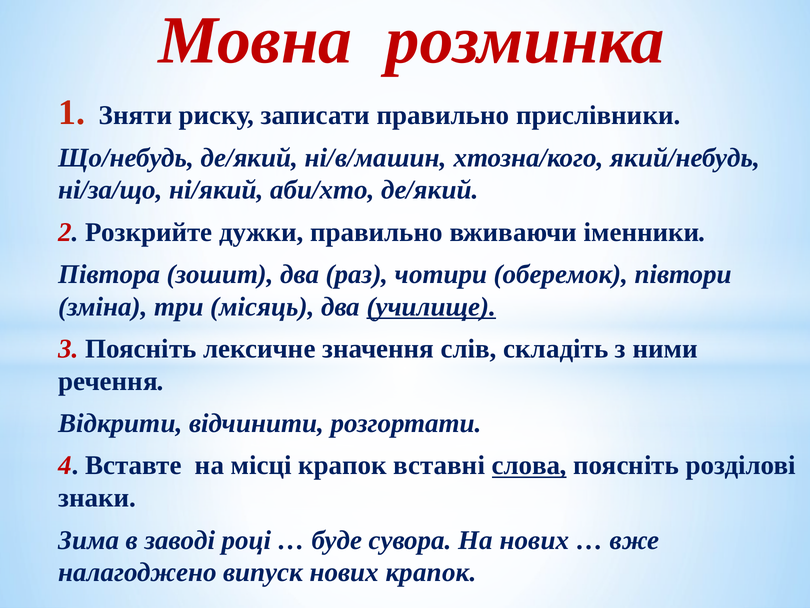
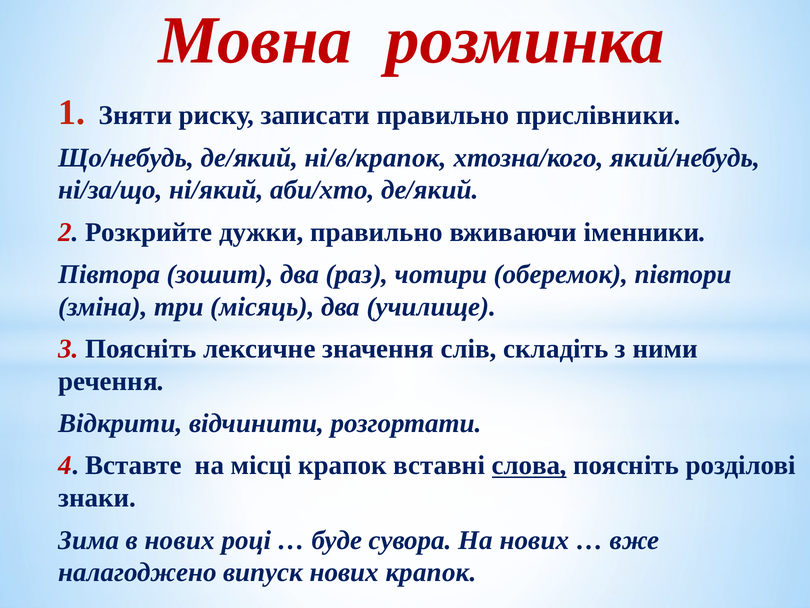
ні/в/машин: ні/в/машин -> ні/в/крапок
училище underline: present -> none
в заводі: заводі -> нових
